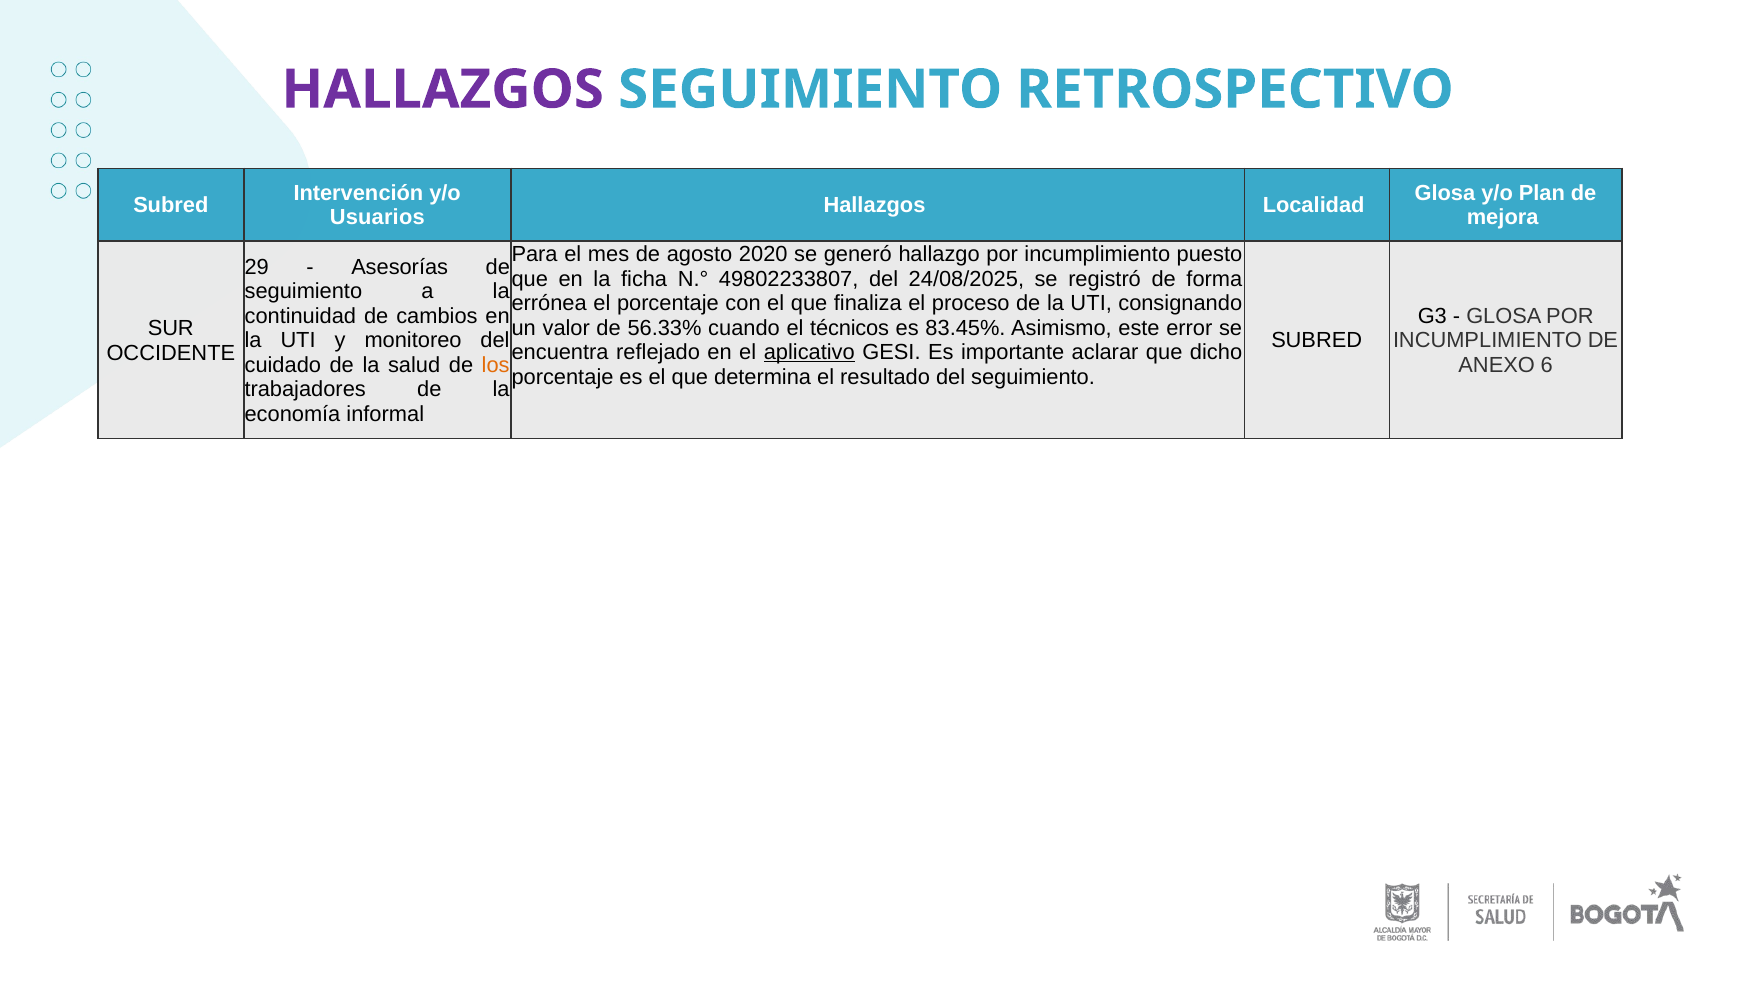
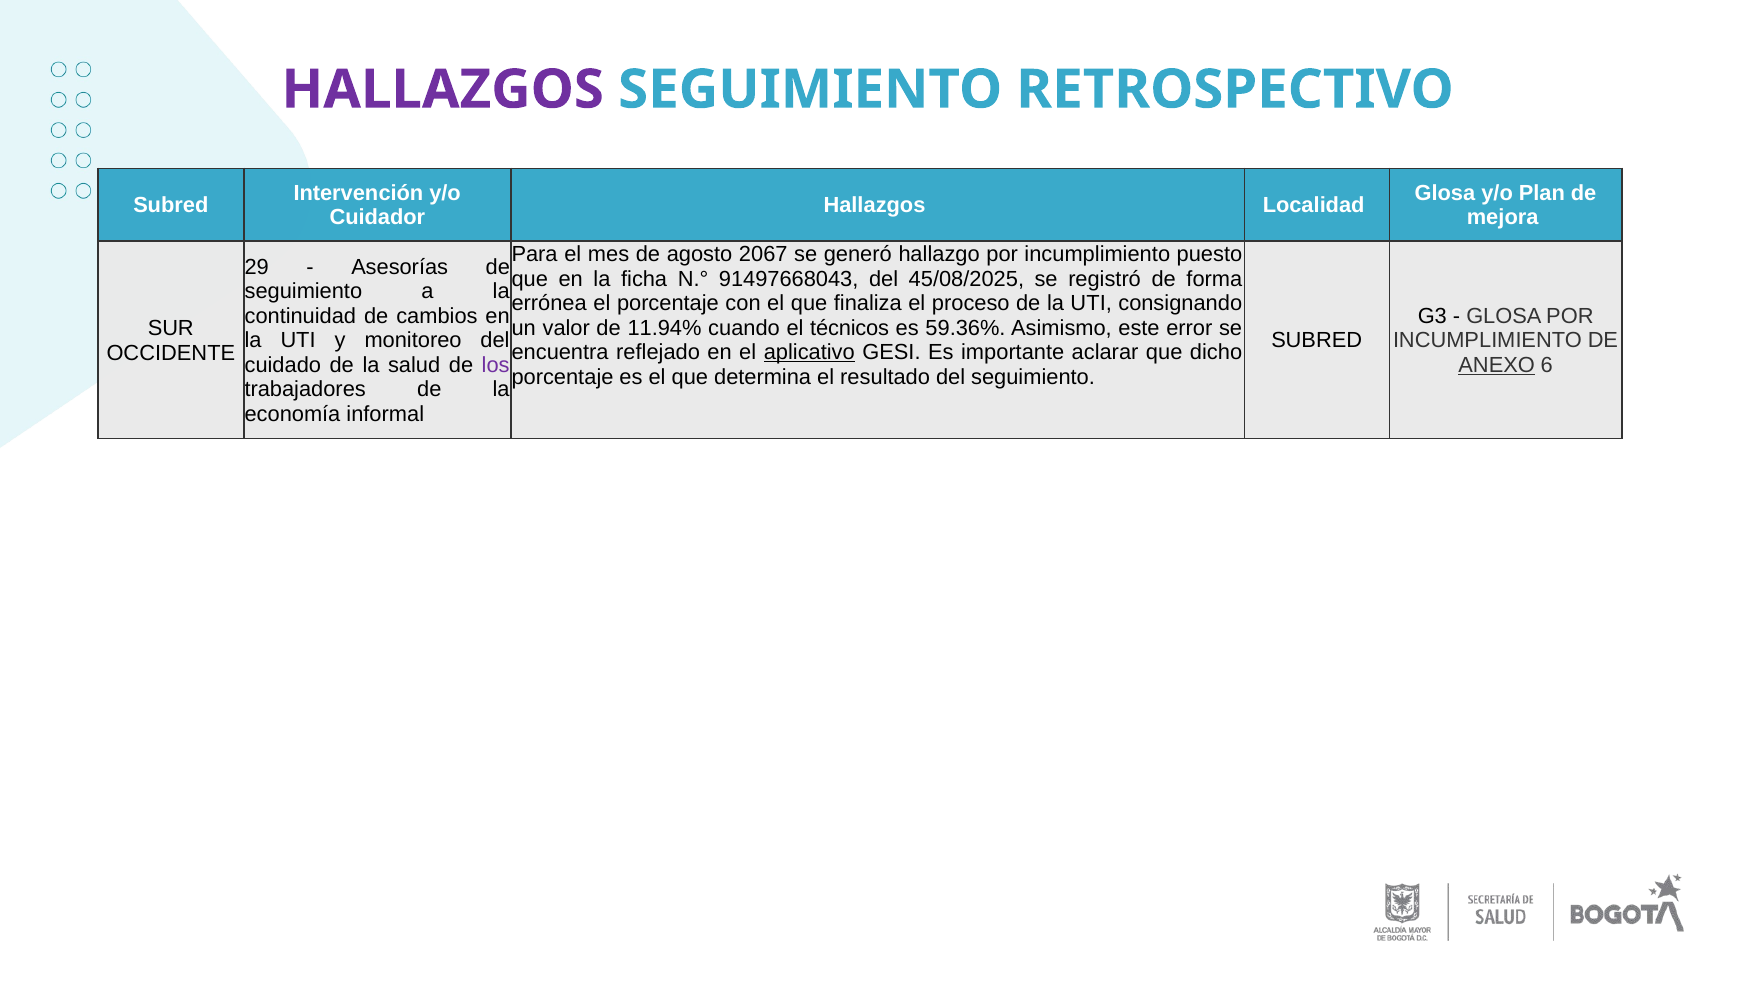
Usuarios: Usuarios -> Cuidador
2020: 2020 -> 2067
49802233807: 49802233807 -> 91497668043
24/08/2025: 24/08/2025 -> 45/08/2025
56.33%: 56.33% -> 11.94%
83.45%: 83.45% -> 59.36%
los colour: orange -> purple
ANEXO underline: none -> present
